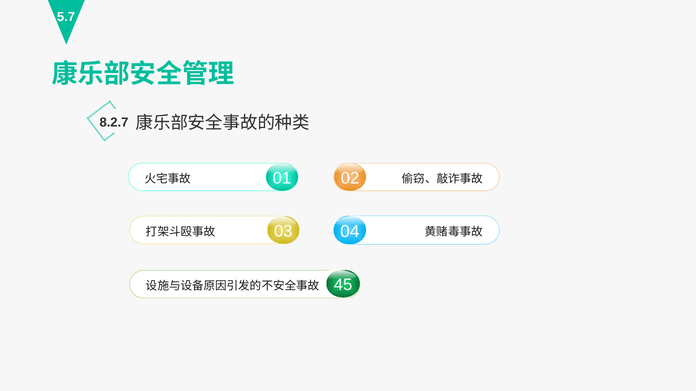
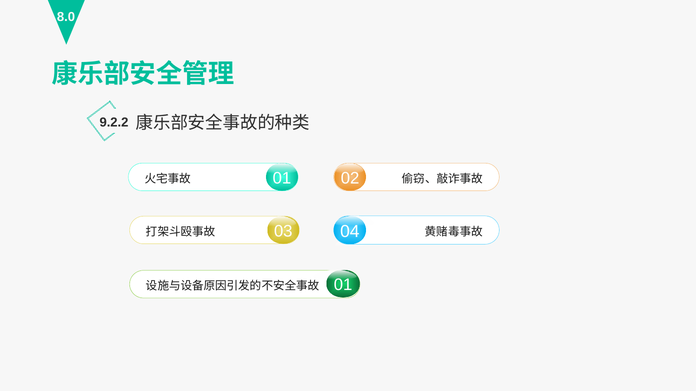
5.7: 5.7 -> 8.0
8.2.7: 8.2.7 -> 9.2.2
45 at (343, 285): 45 -> 01
